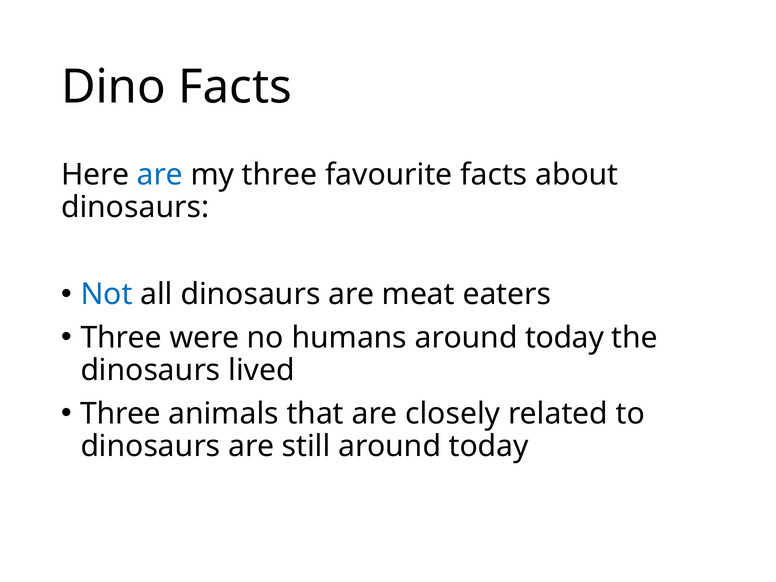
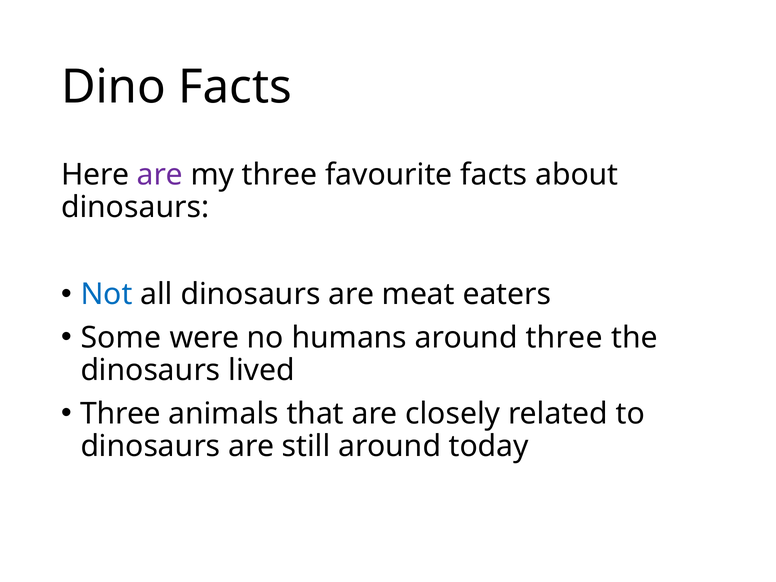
are at (160, 175) colour: blue -> purple
Three at (121, 338): Three -> Some
humans around today: today -> three
